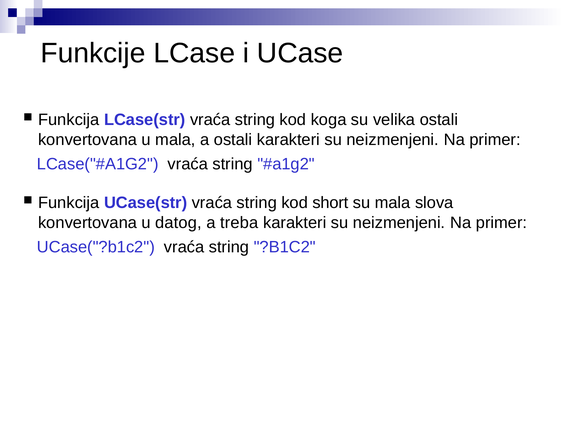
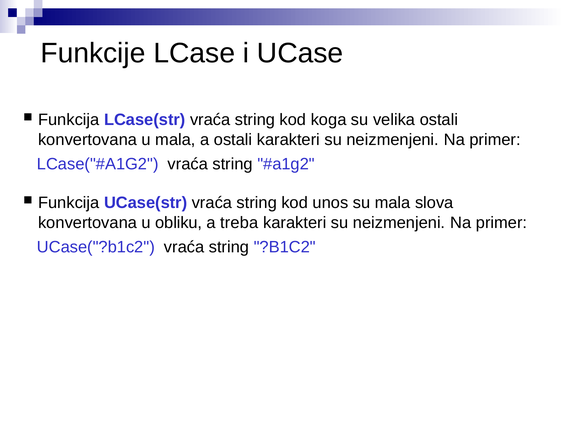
short: short -> unos
datog: datog -> obliku
